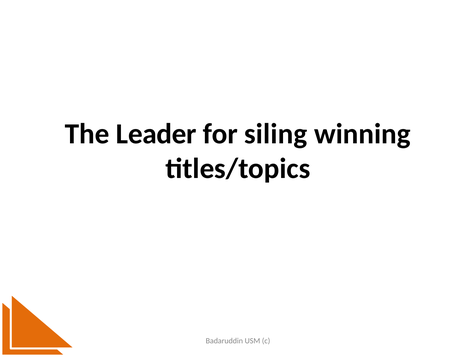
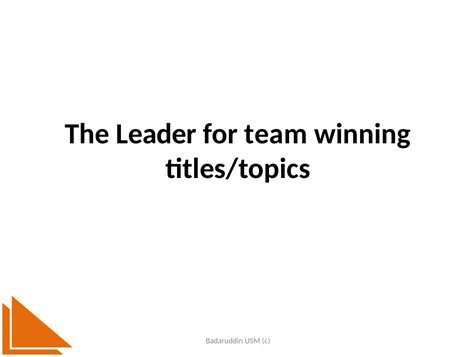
siling: siling -> team
